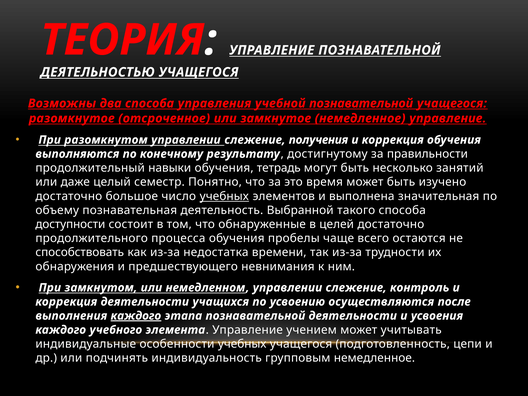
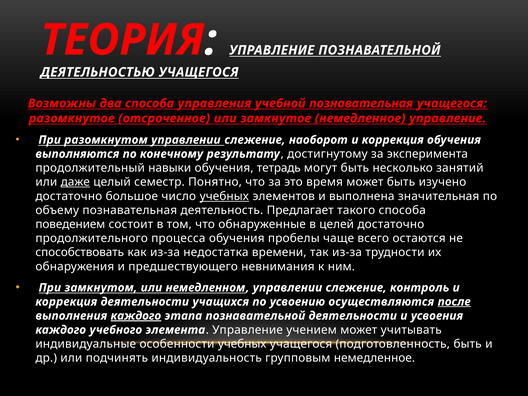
учебной познавательной: познавательной -> познавательная
получения: получения -> наоборот
правильности: правильности -> эксперимента
даже underline: none -> present
Выбранной: Выбранной -> Предлагает
доступности: доступности -> поведением
после underline: none -> present
подготовленность цепи: цепи -> быть
